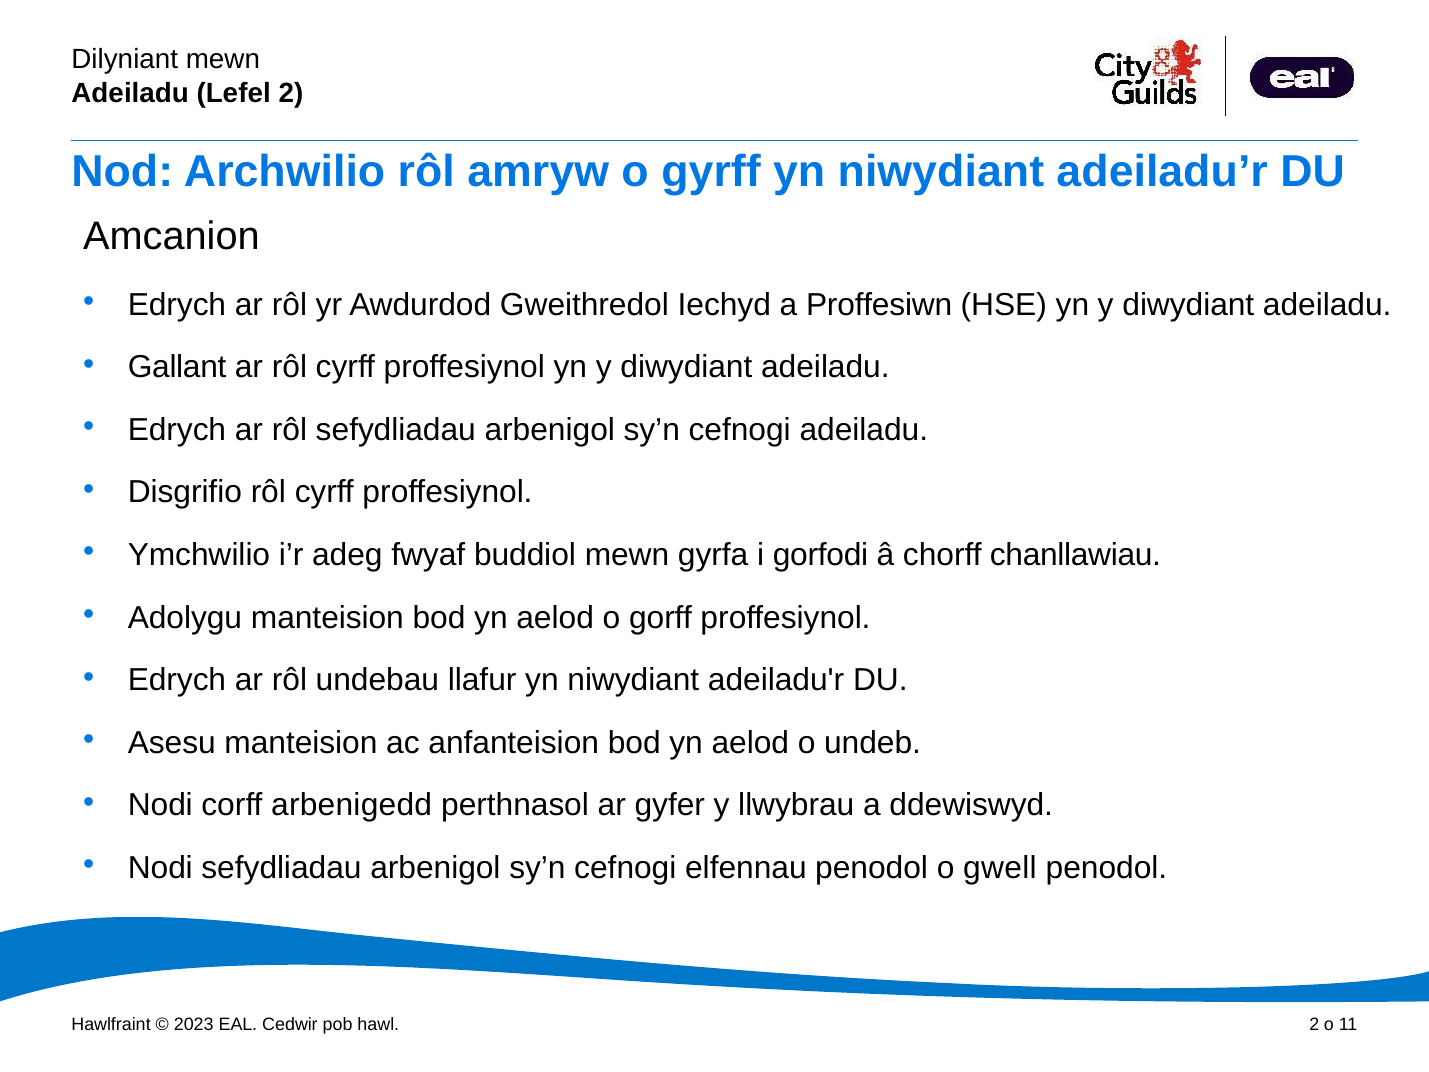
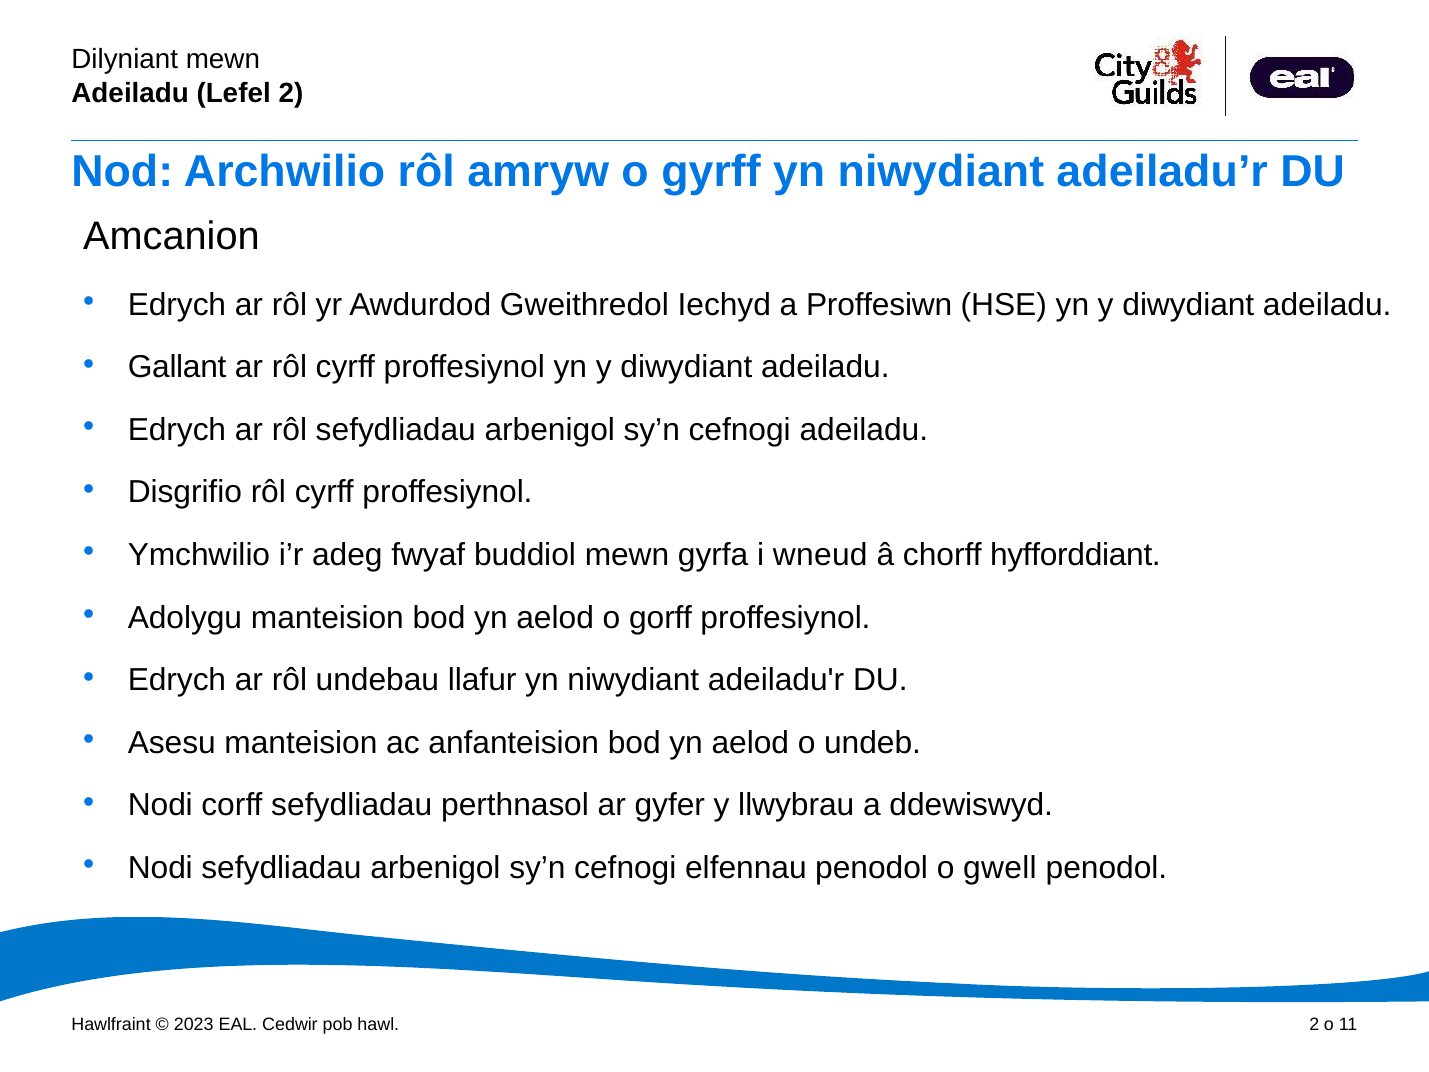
gorfodi: gorfodi -> wneud
chanllawiau: chanllawiau -> hyfforddiant
corff arbenigedd: arbenigedd -> sefydliadau
